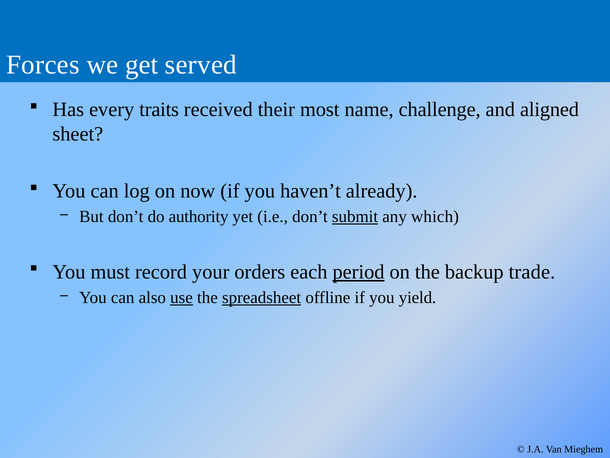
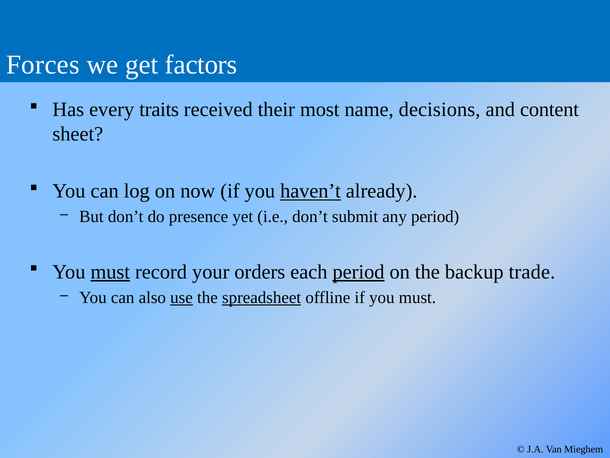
served: served -> factors
challenge: challenge -> decisions
aligned: aligned -> content
haven’t underline: none -> present
authority: authority -> presence
submit underline: present -> none
any which: which -> period
must at (110, 272) underline: none -> present
if you yield: yield -> must
